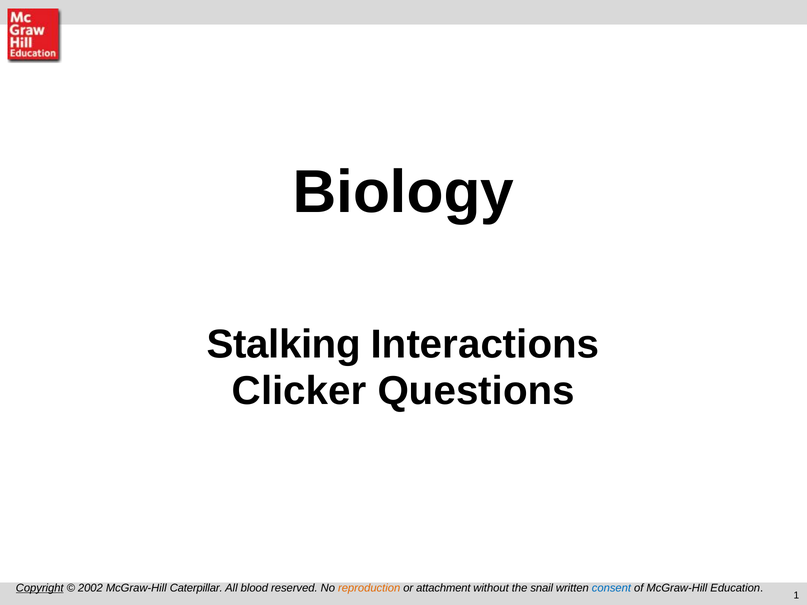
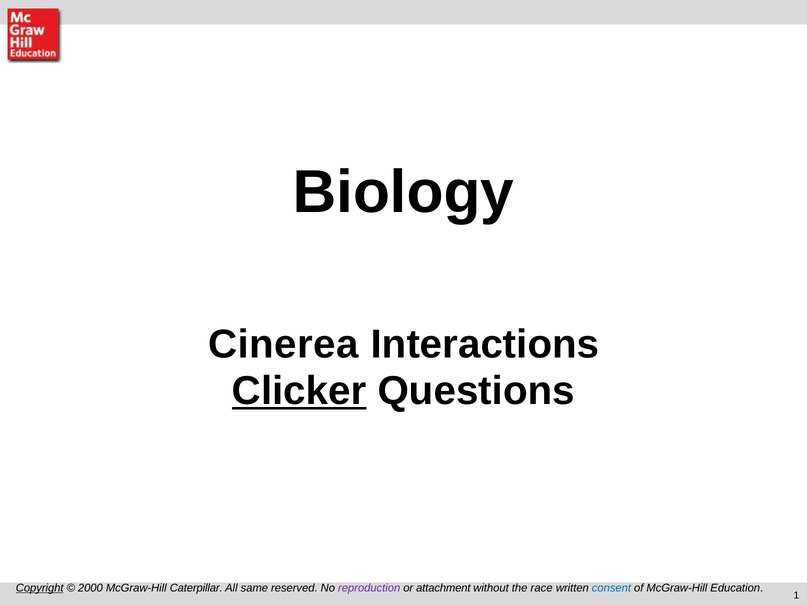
Stalking: Stalking -> Cinerea
Clicker underline: none -> present
2002: 2002 -> 2000
blood: blood -> same
reproduction colour: orange -> purple
snail: snail -> race
